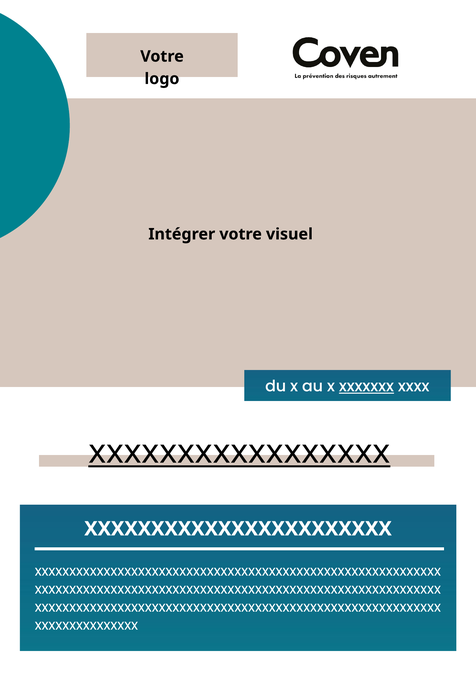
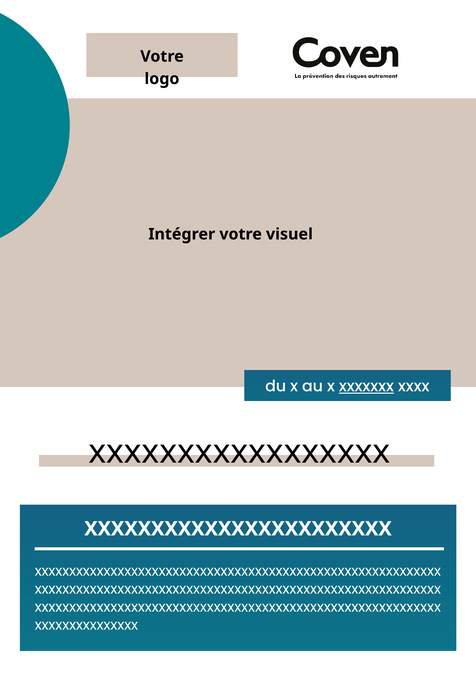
xxxxxxxxxxxxxxxxx underline: present -> none
